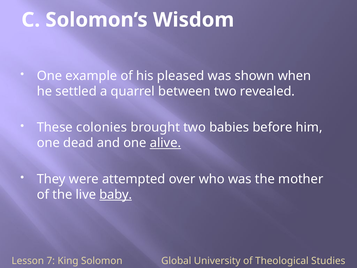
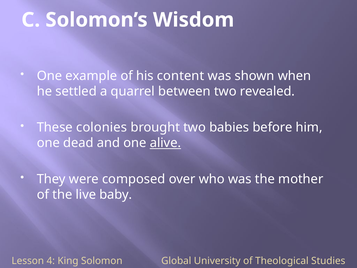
pleased: pleased -> content
attempted: attempted -> composed
baby underline: present -> none
7: 7 -> 4
